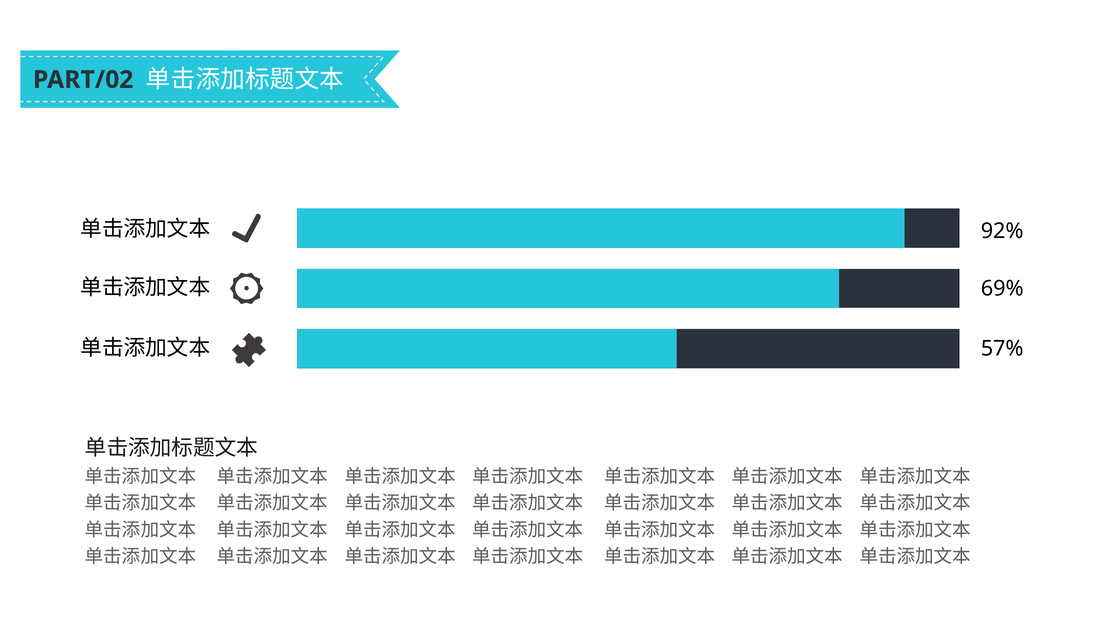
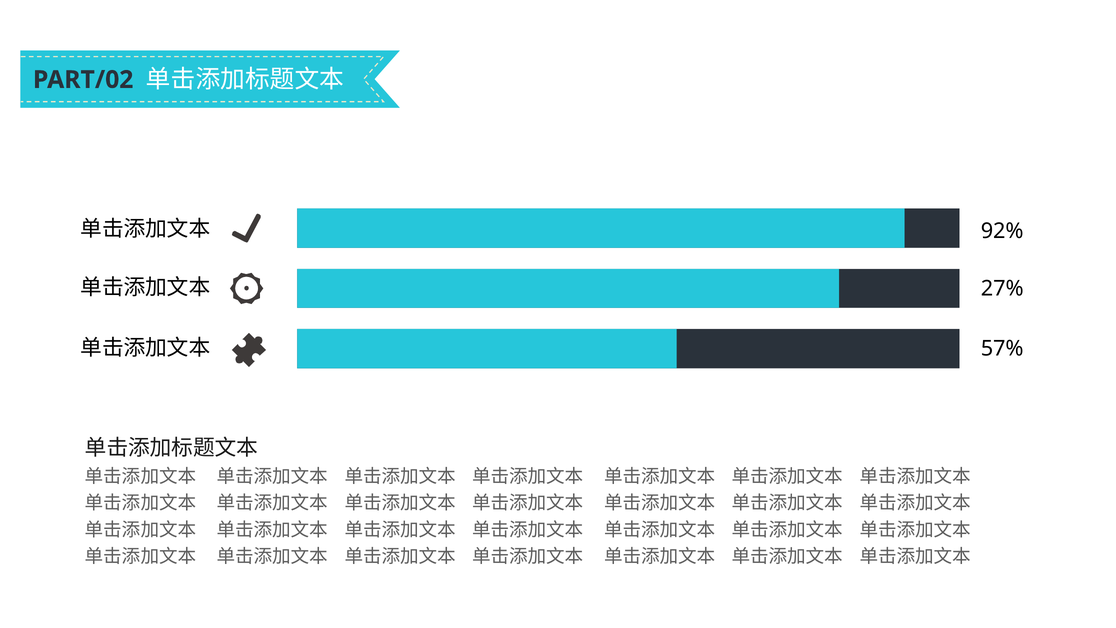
69%: 69% -> 27%
